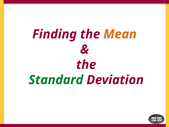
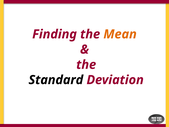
Standard colour: green -> black
